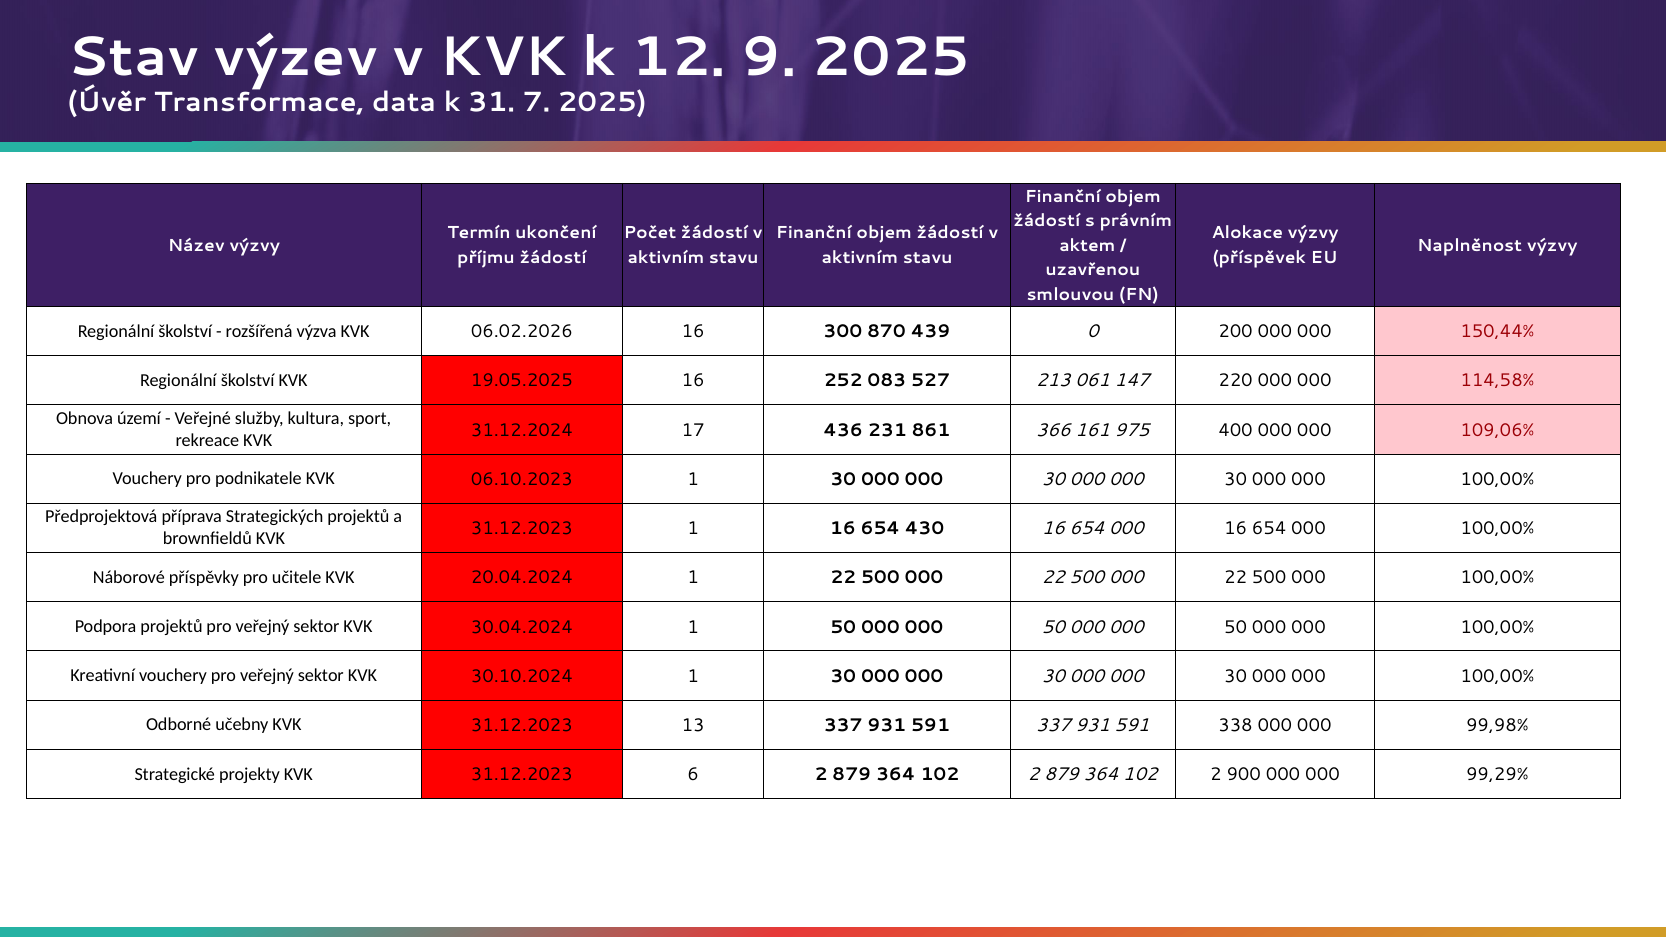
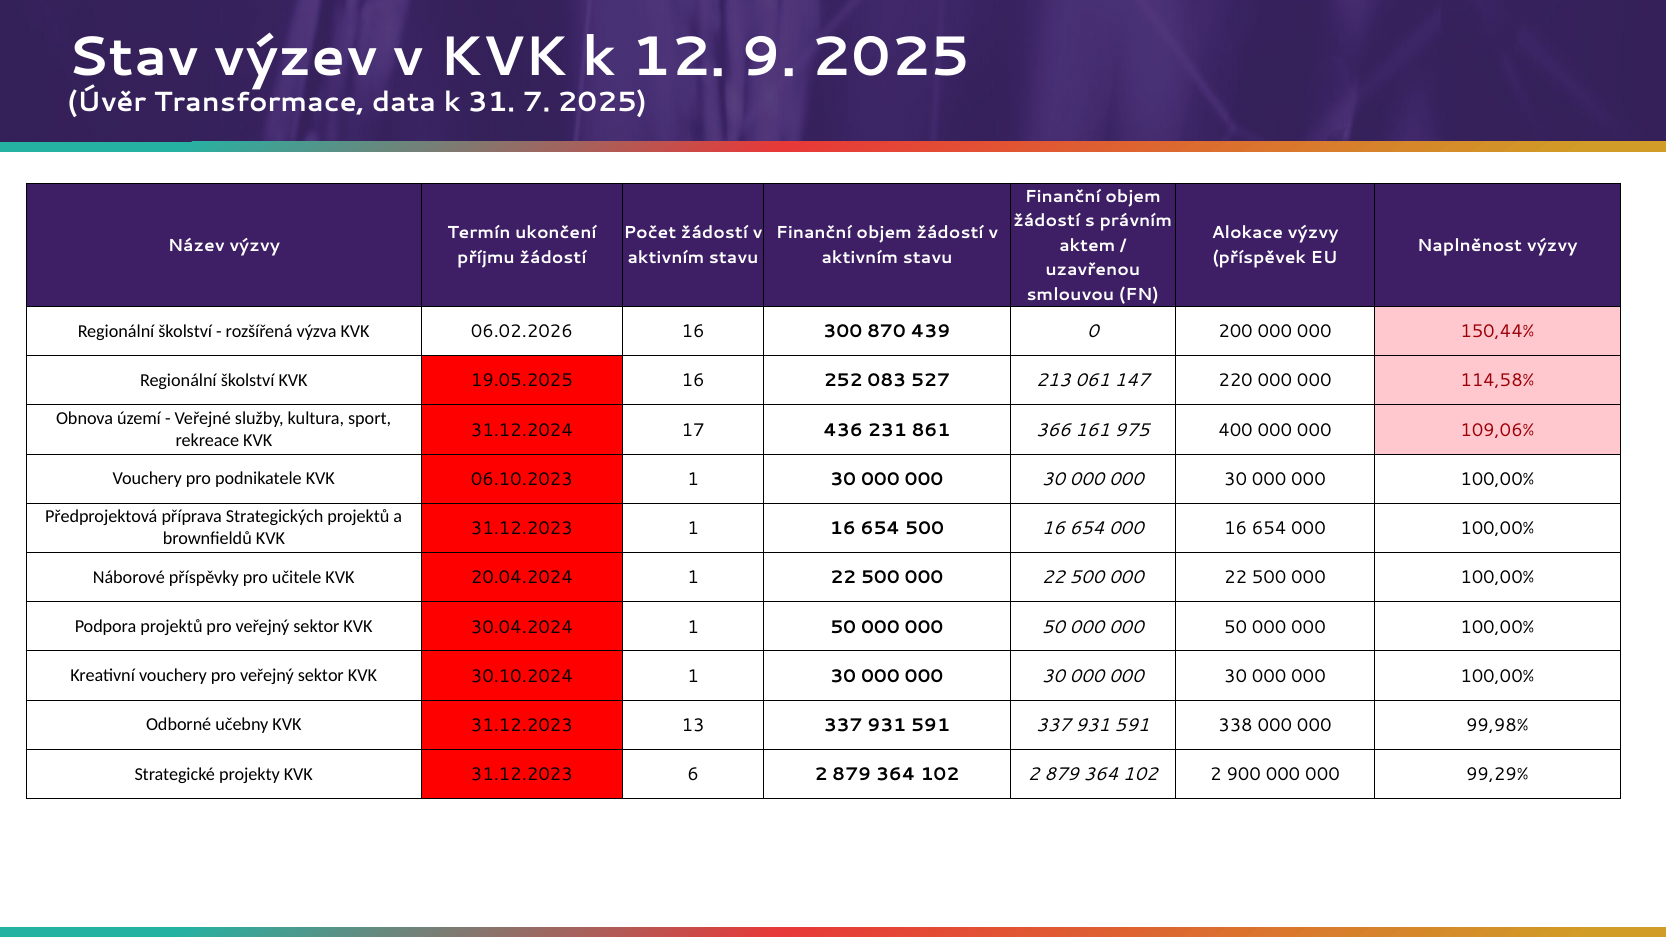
654 430: 430 -> 500
